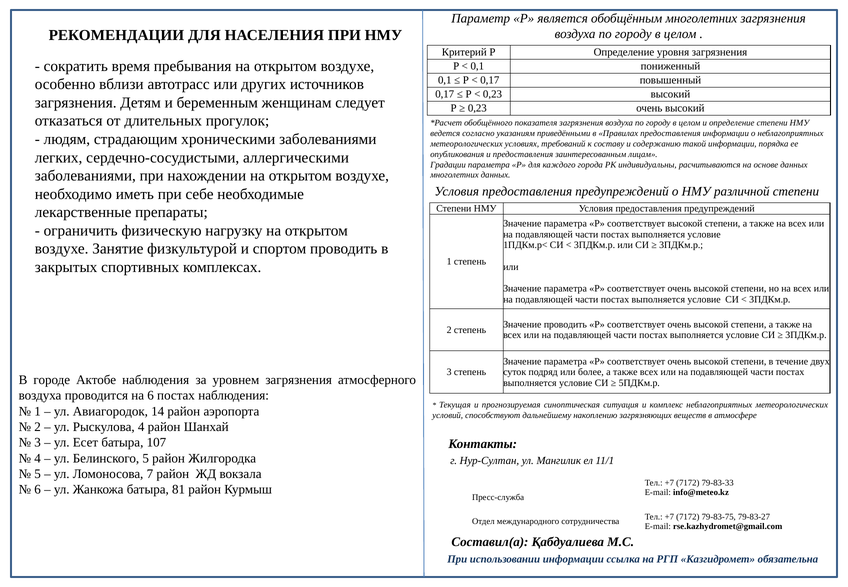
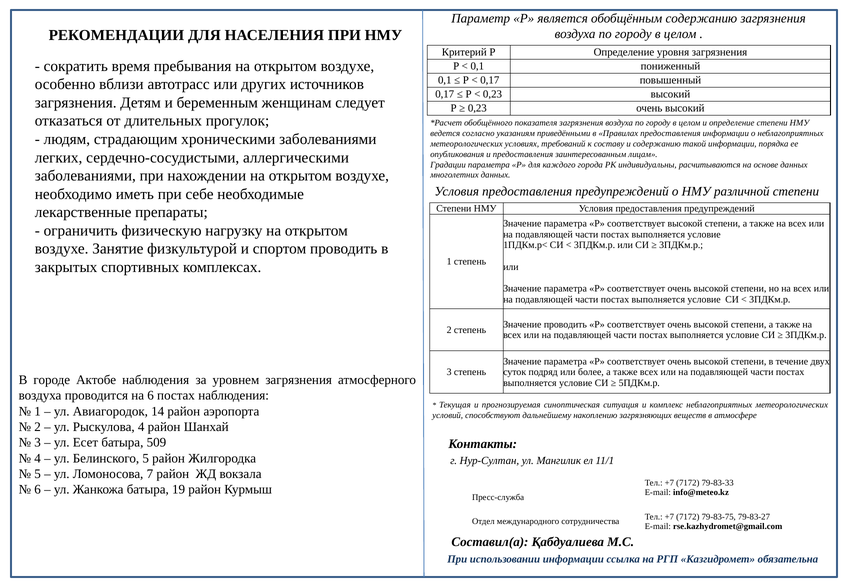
обобщённым многолетних: многолетних -> содержанию
107: 107 -> 509
81: 81 -> 19
